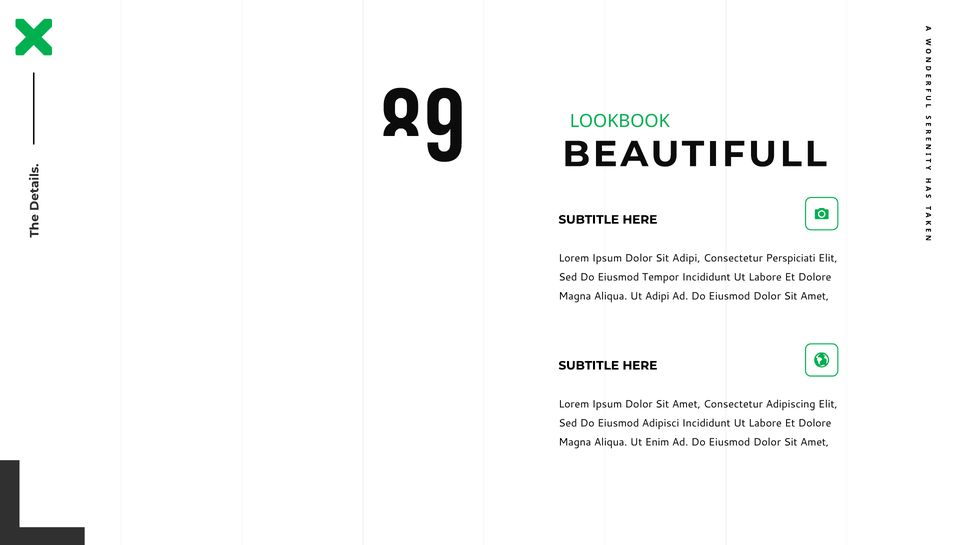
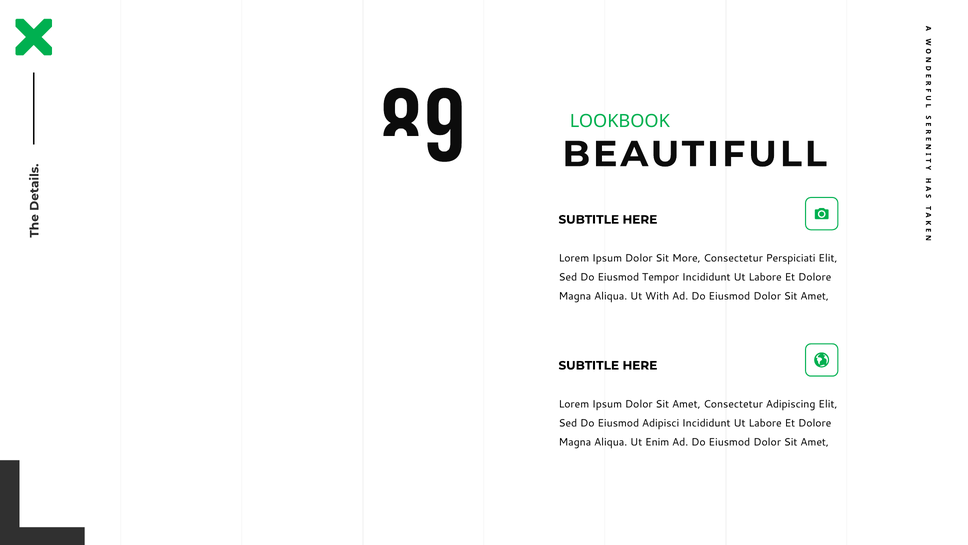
Sit Adipi: Adipi -> More
Ut Adipi: Adipi -> With
